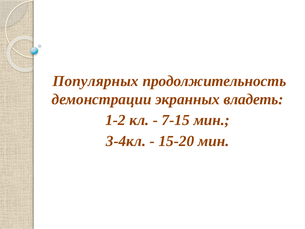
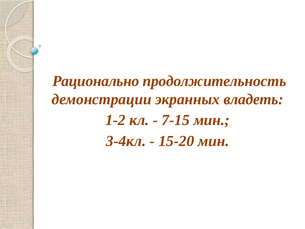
Популярных: Популярных -> Рационально
